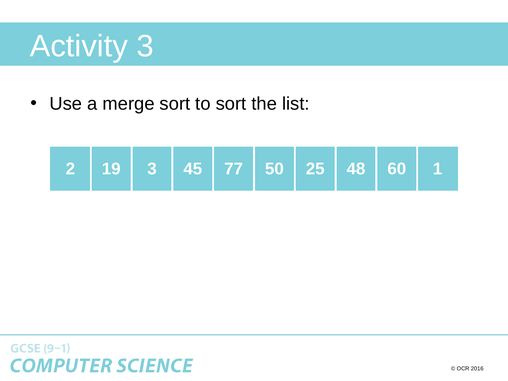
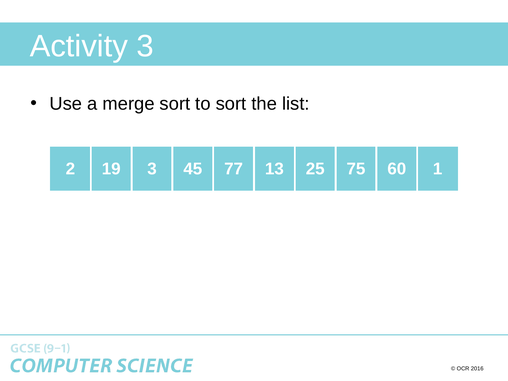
50: 50 -> 13
48: 48 -> 75
